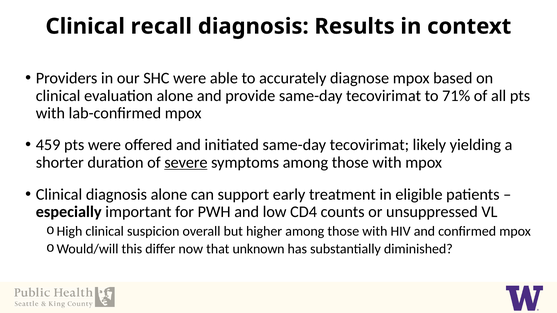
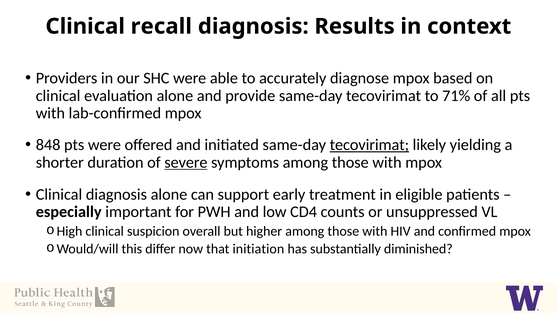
459: 459 -> 848
tecovirimat at (369, 145) underline: none -> present
unknown: unknown -> initiation
